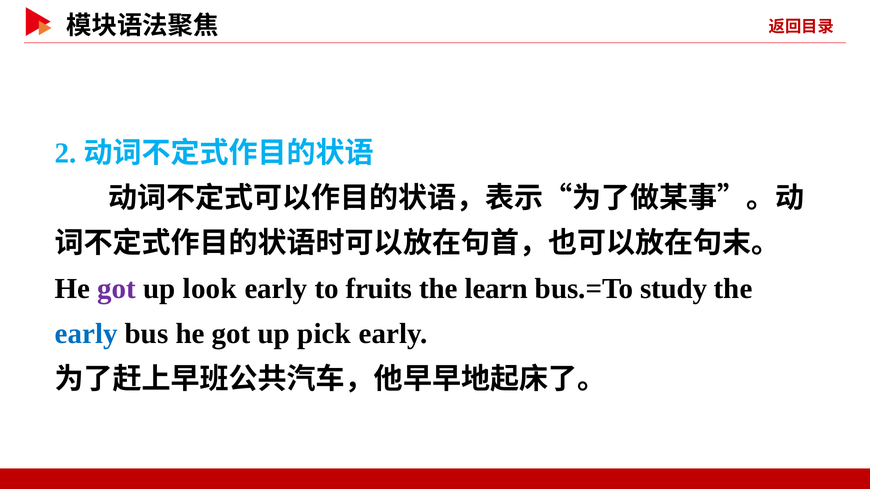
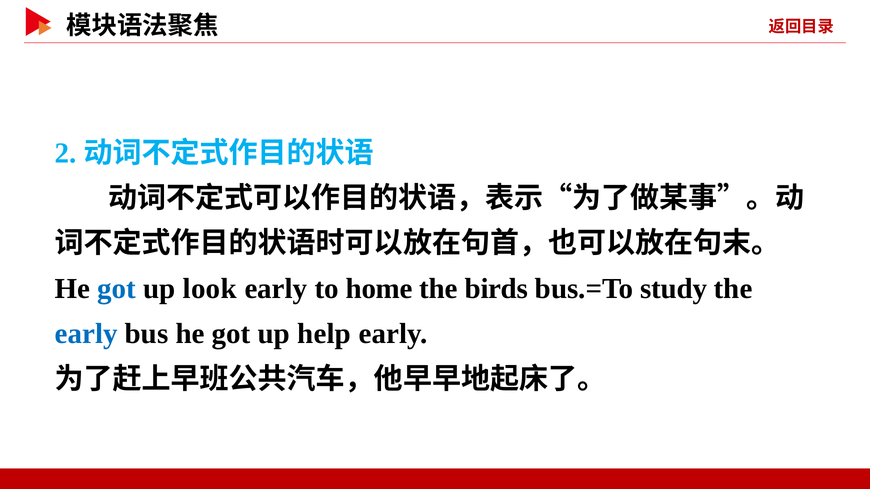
got at (117, 289) colour: purple -> blue
fruits: fruits -> home
learn: learn -> birds
pick: pick -> help
